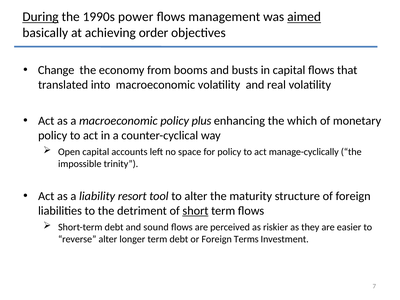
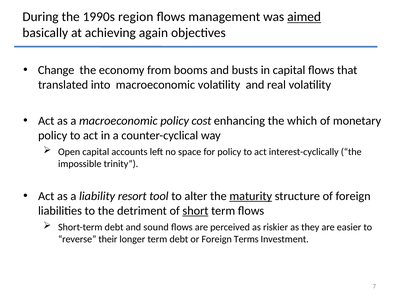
During underline: present -> none
power: power -> region
order: order -> again
plus: plus -> cost
manage-cyclically: manage-cyclically -> interest-cyclically
maturity underline: none -> present
reverse alter: alter -> their
